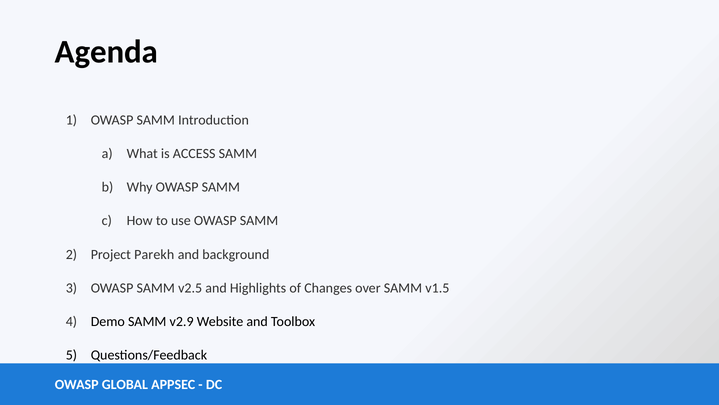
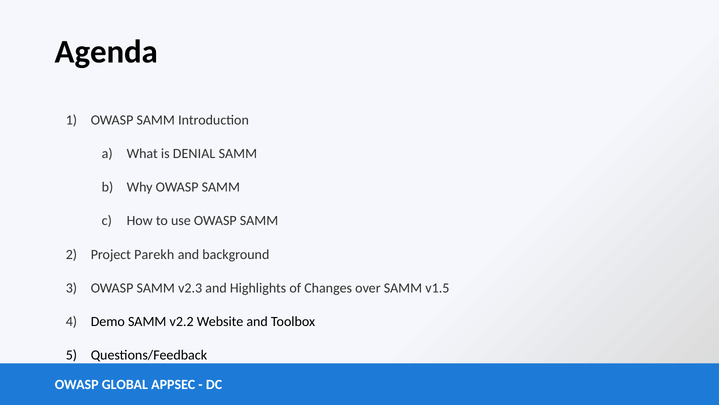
ACCESS: ACCESS -> DENIAL
v2.5: v2.5 -> v2.3
v2.9: v2.9 -> v2.2
